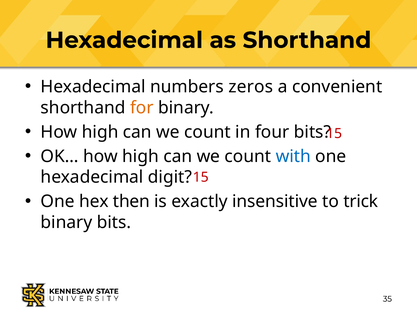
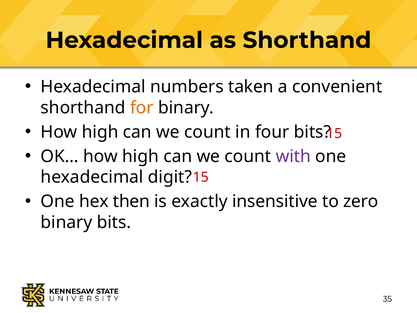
zeros: zeros -> taken
with colour: blue -> purple
trick: trick -> zero
